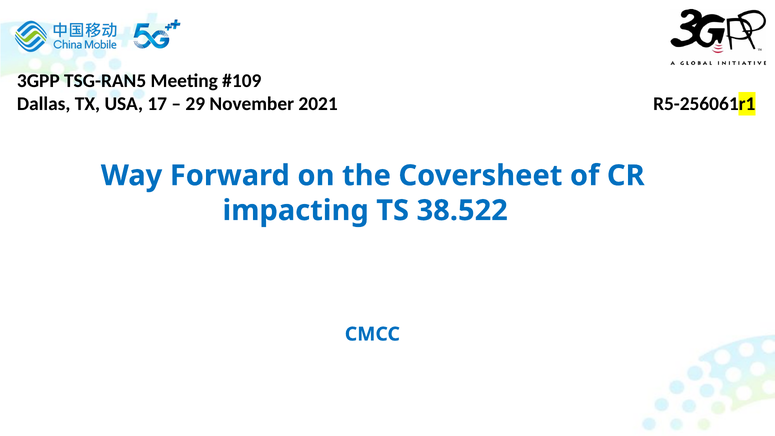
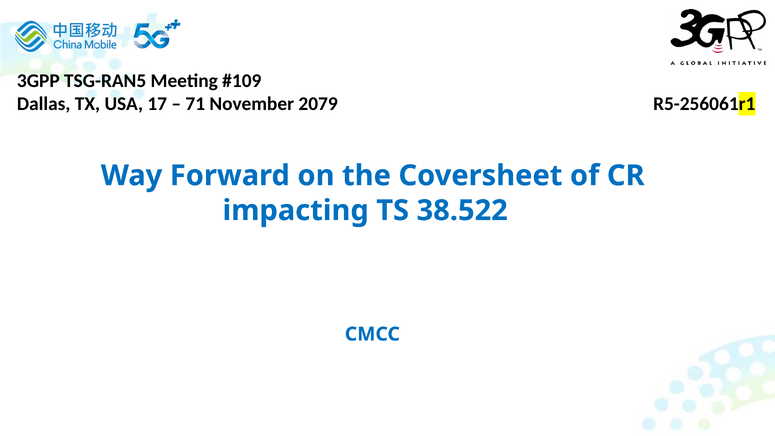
29: 29 -> 71
2021: 2021 -> 2079
